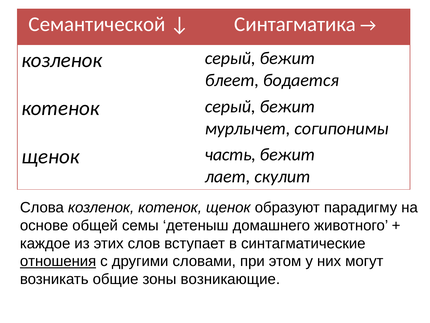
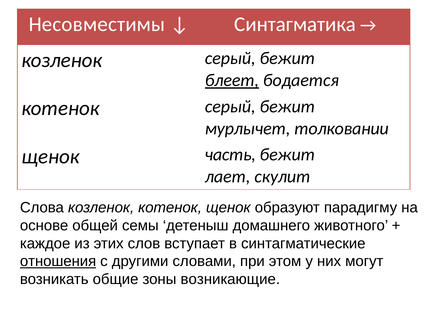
Семантической: Семантической -> Несовместимы
блеет underline: none -> present
согипонимы: согипонимы -> толковании
